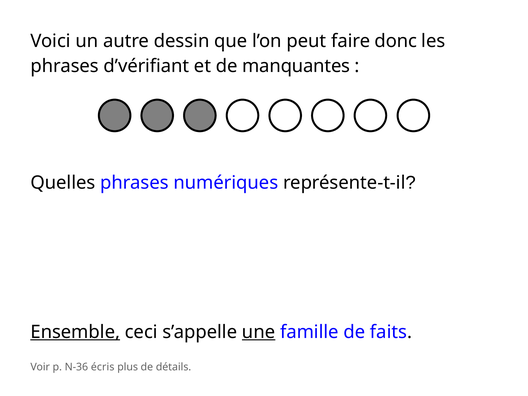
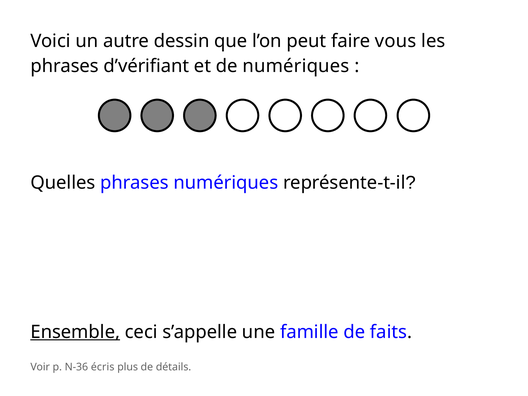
donc: donc -> vous
de manquantes: manquantes -> numériques
une underline: present -> none
